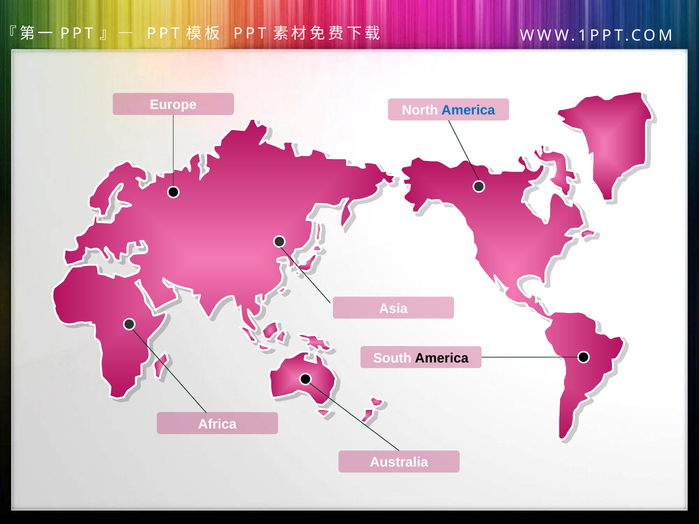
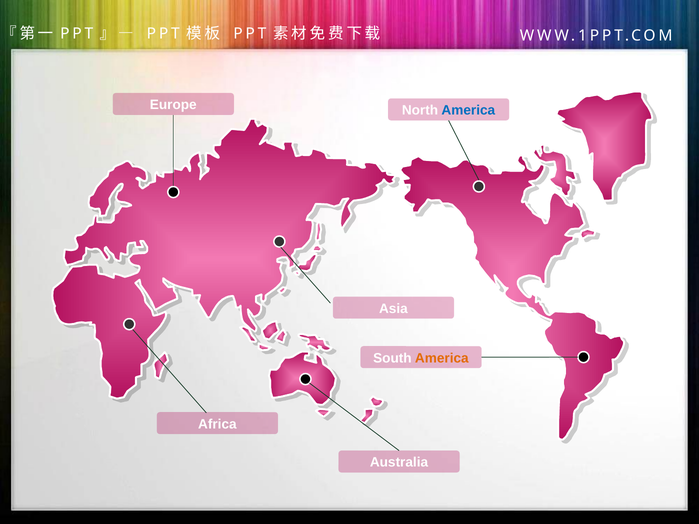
America at (442, 358) colour: black -> orange
